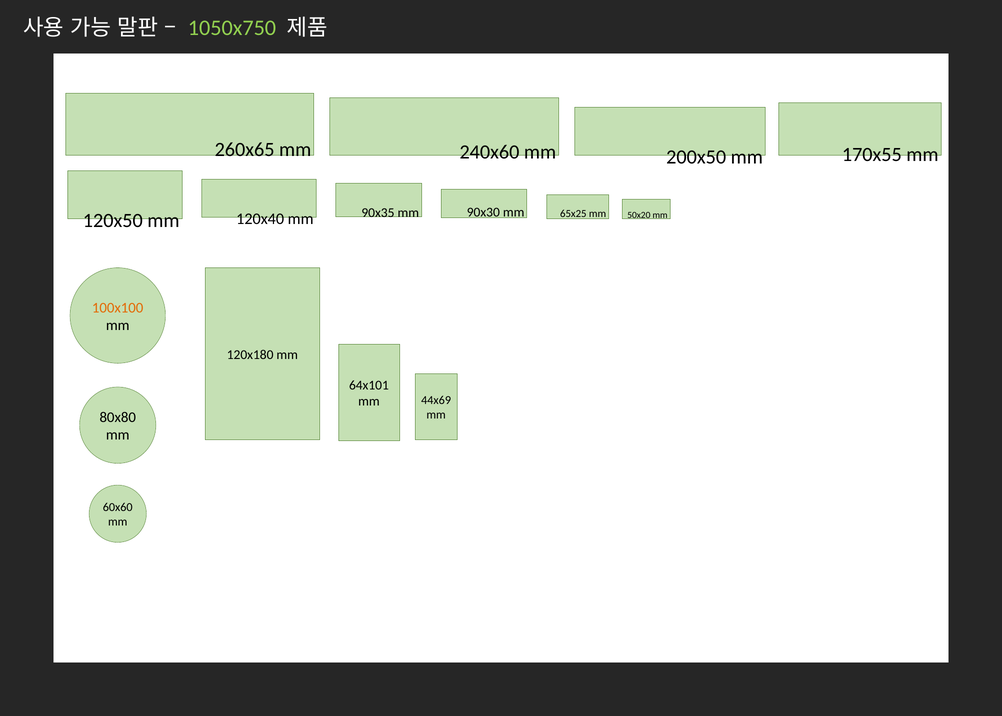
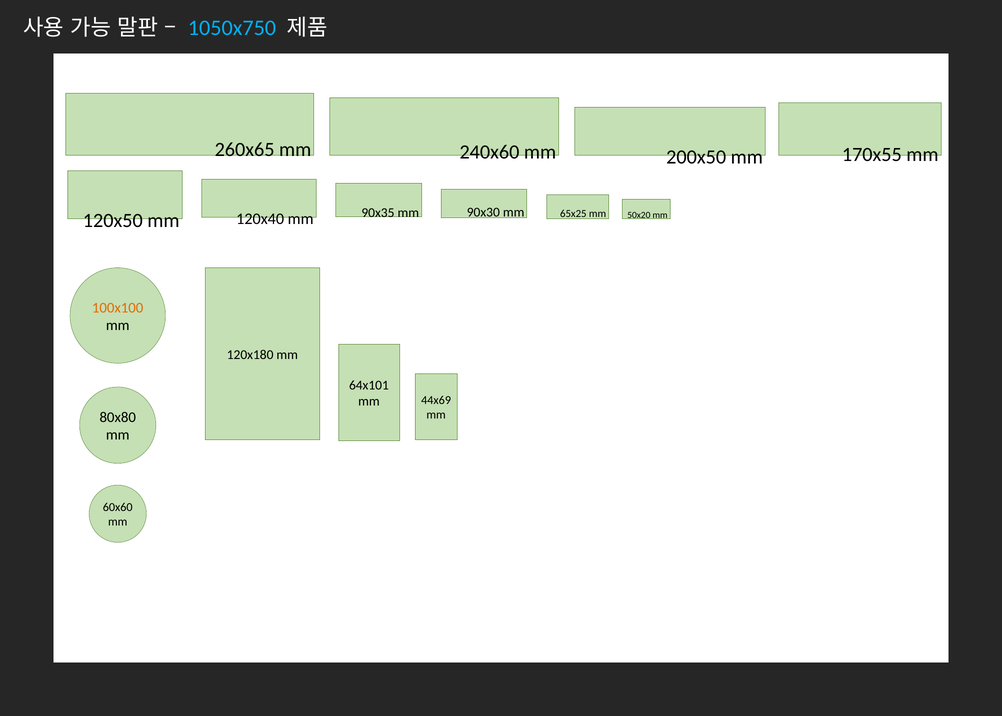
1050x750 colour: light green -> light blue
